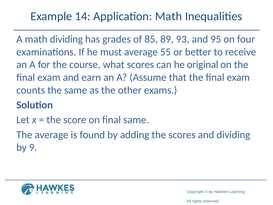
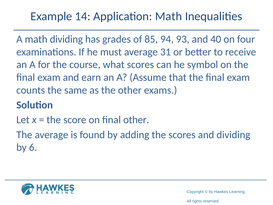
89: 89 -> 94
95: 95 -> 40
55: 55 -> 31
original: original -> symbol
final same: same -> other
9: 9 -> 6
